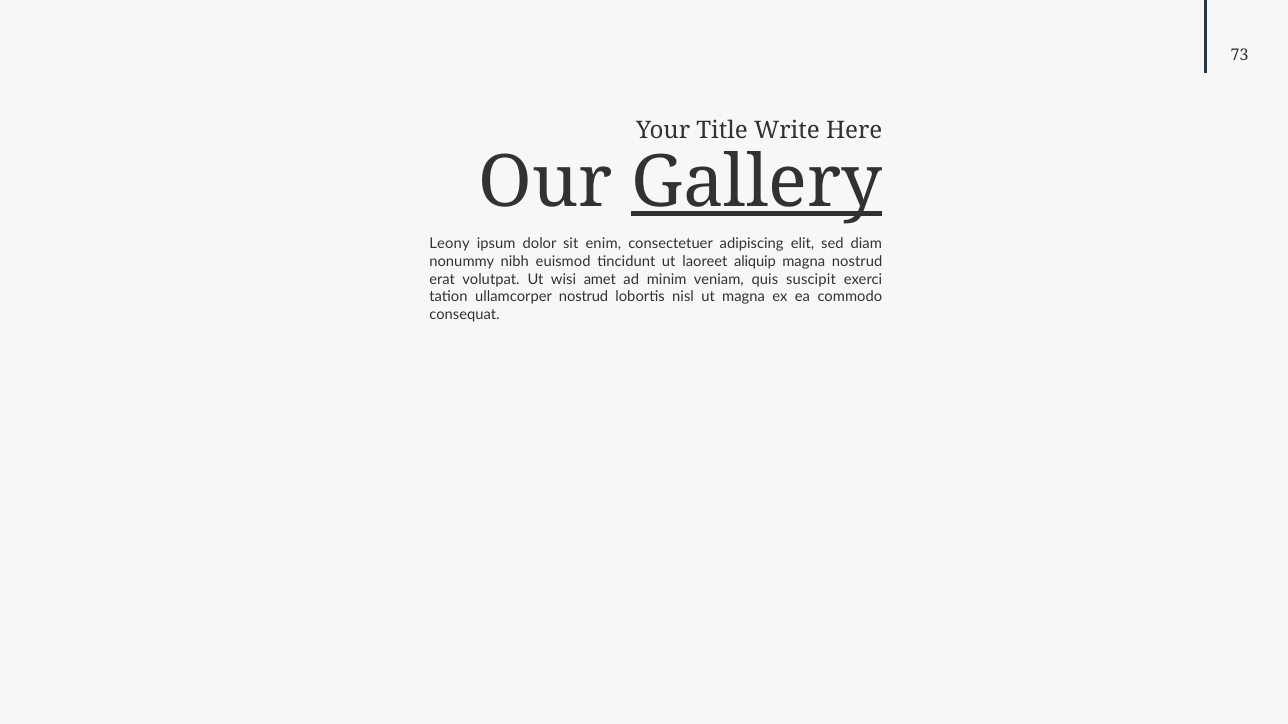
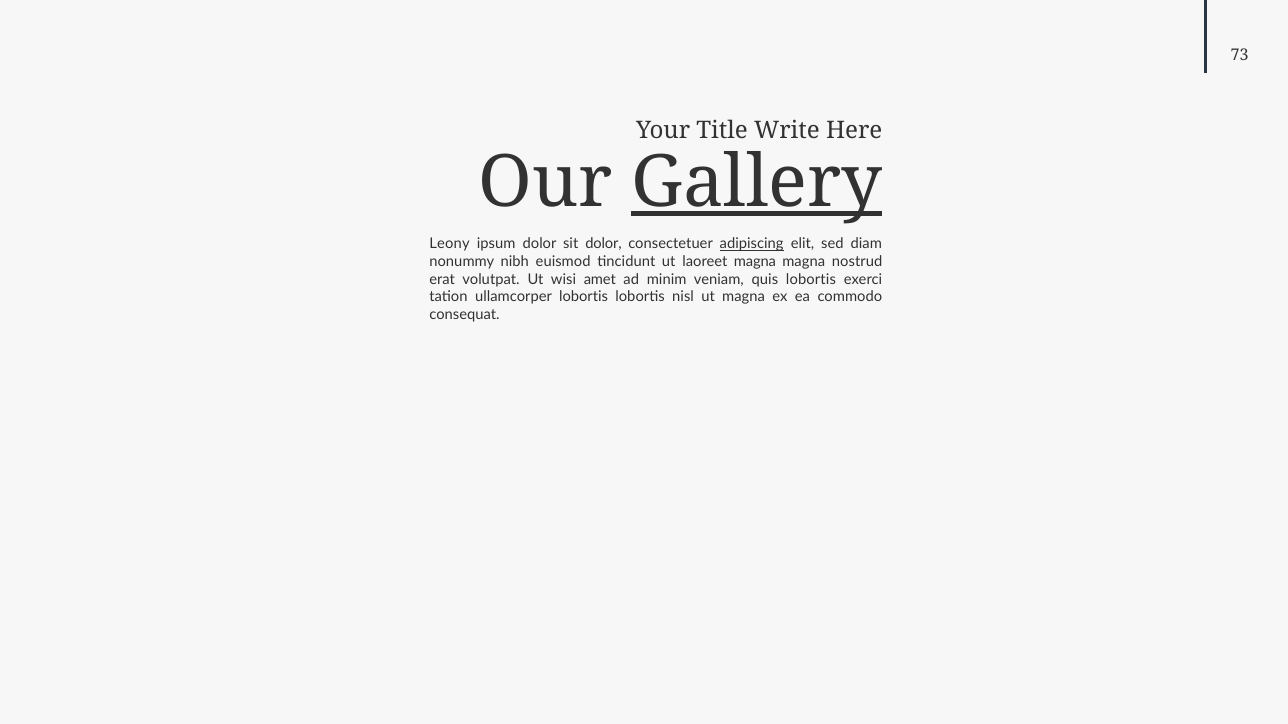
sit enim: enim -> dolor
adipiscing underline: none -> present
laoreet aliquip: aliquip -> magna
quis suscipit: suscipit -> lobortis
ullamcorper nostrud: nostrud -> lobortis
